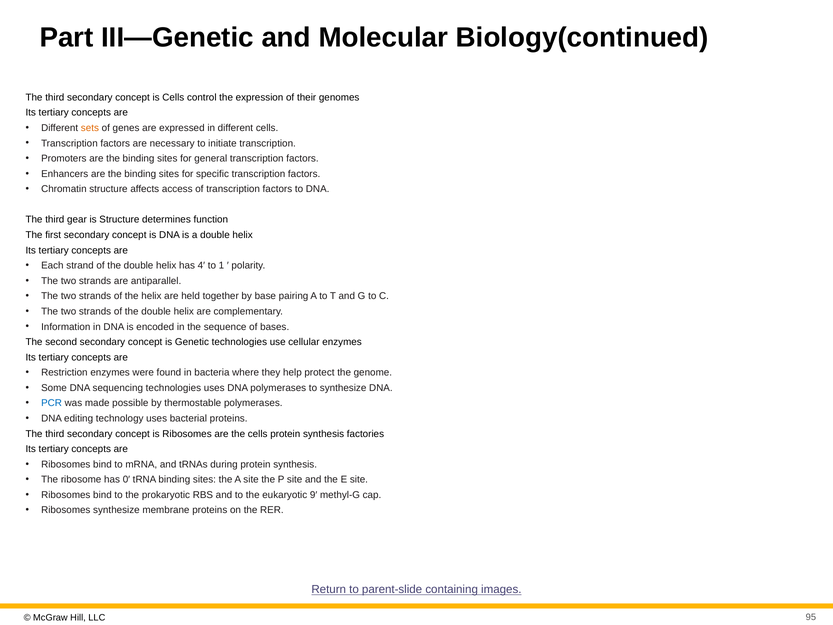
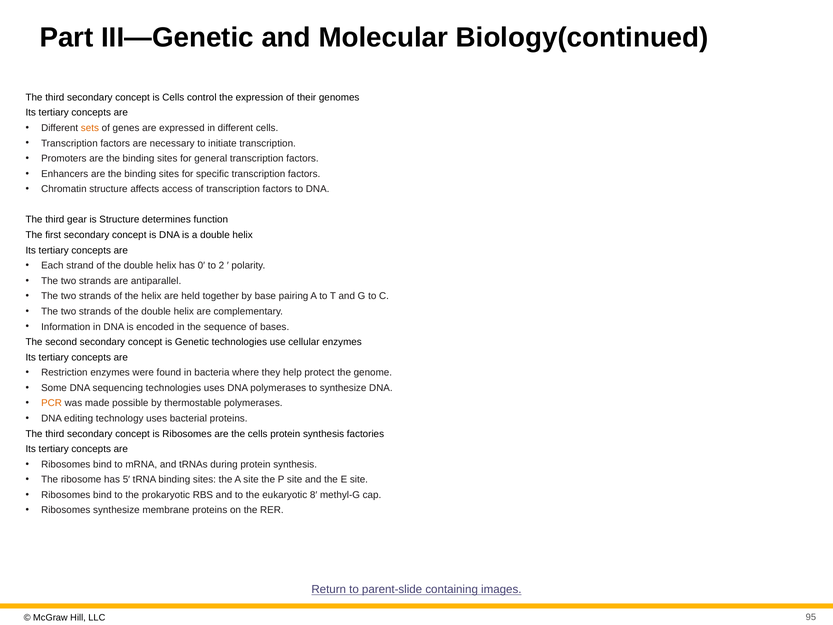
4′: 4′ -> 0′
1: 1 -> 2
PCR colour: blue -> orange
0′: 0′ -> 5′
9′: 9′ -> 8′
